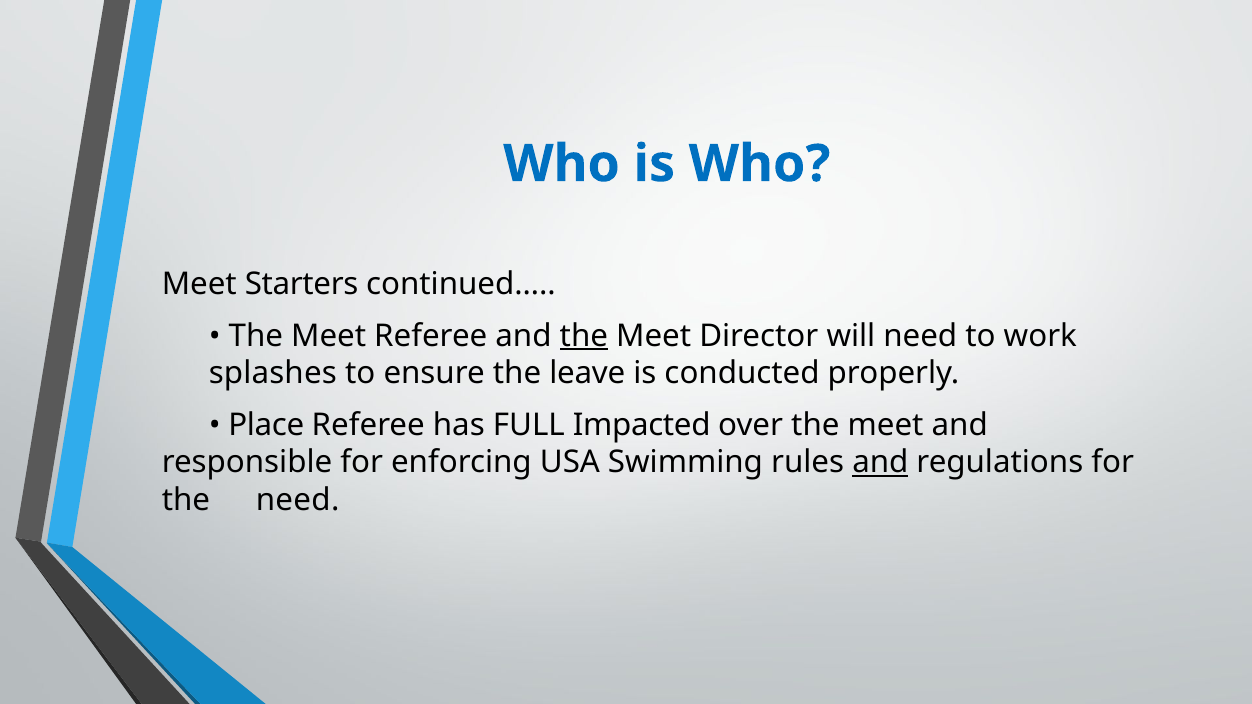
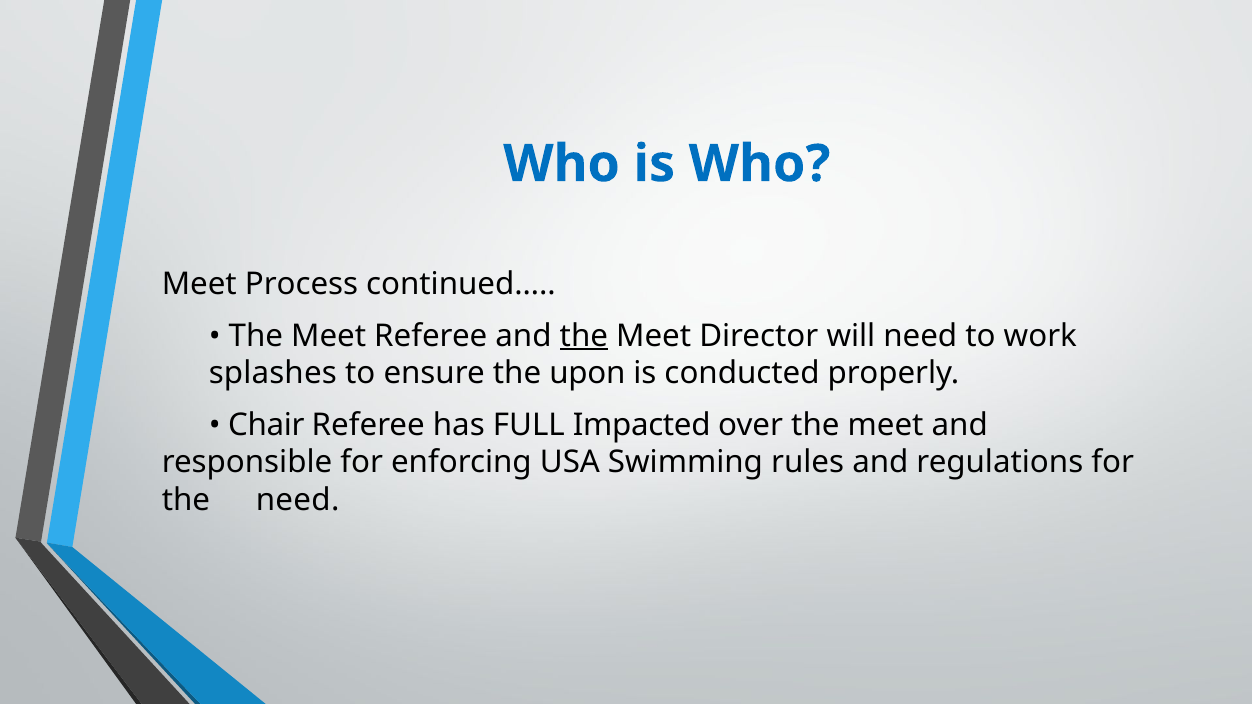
Starters: Starters -> Process
leave: leave -> upon
Place: Place -> Chair
and at (880, 463) underline: present -> none
